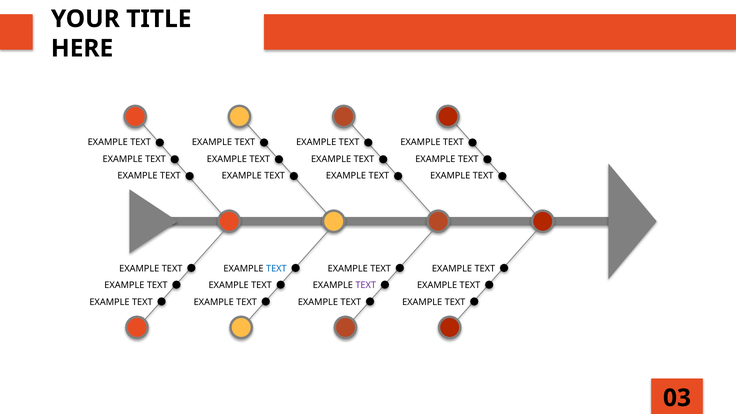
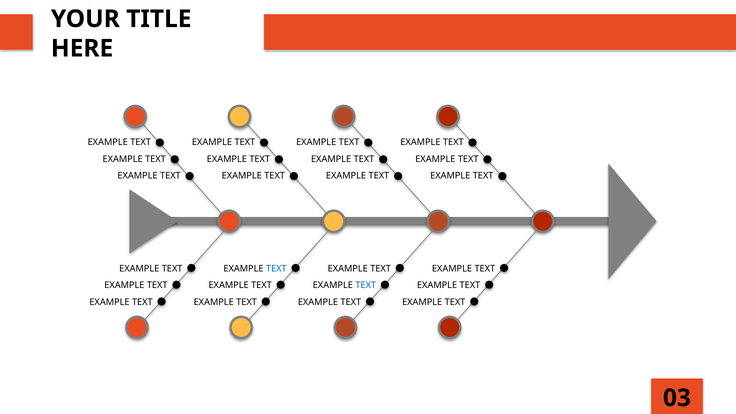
TEXT at (366, 285) colour: purple -> blue
